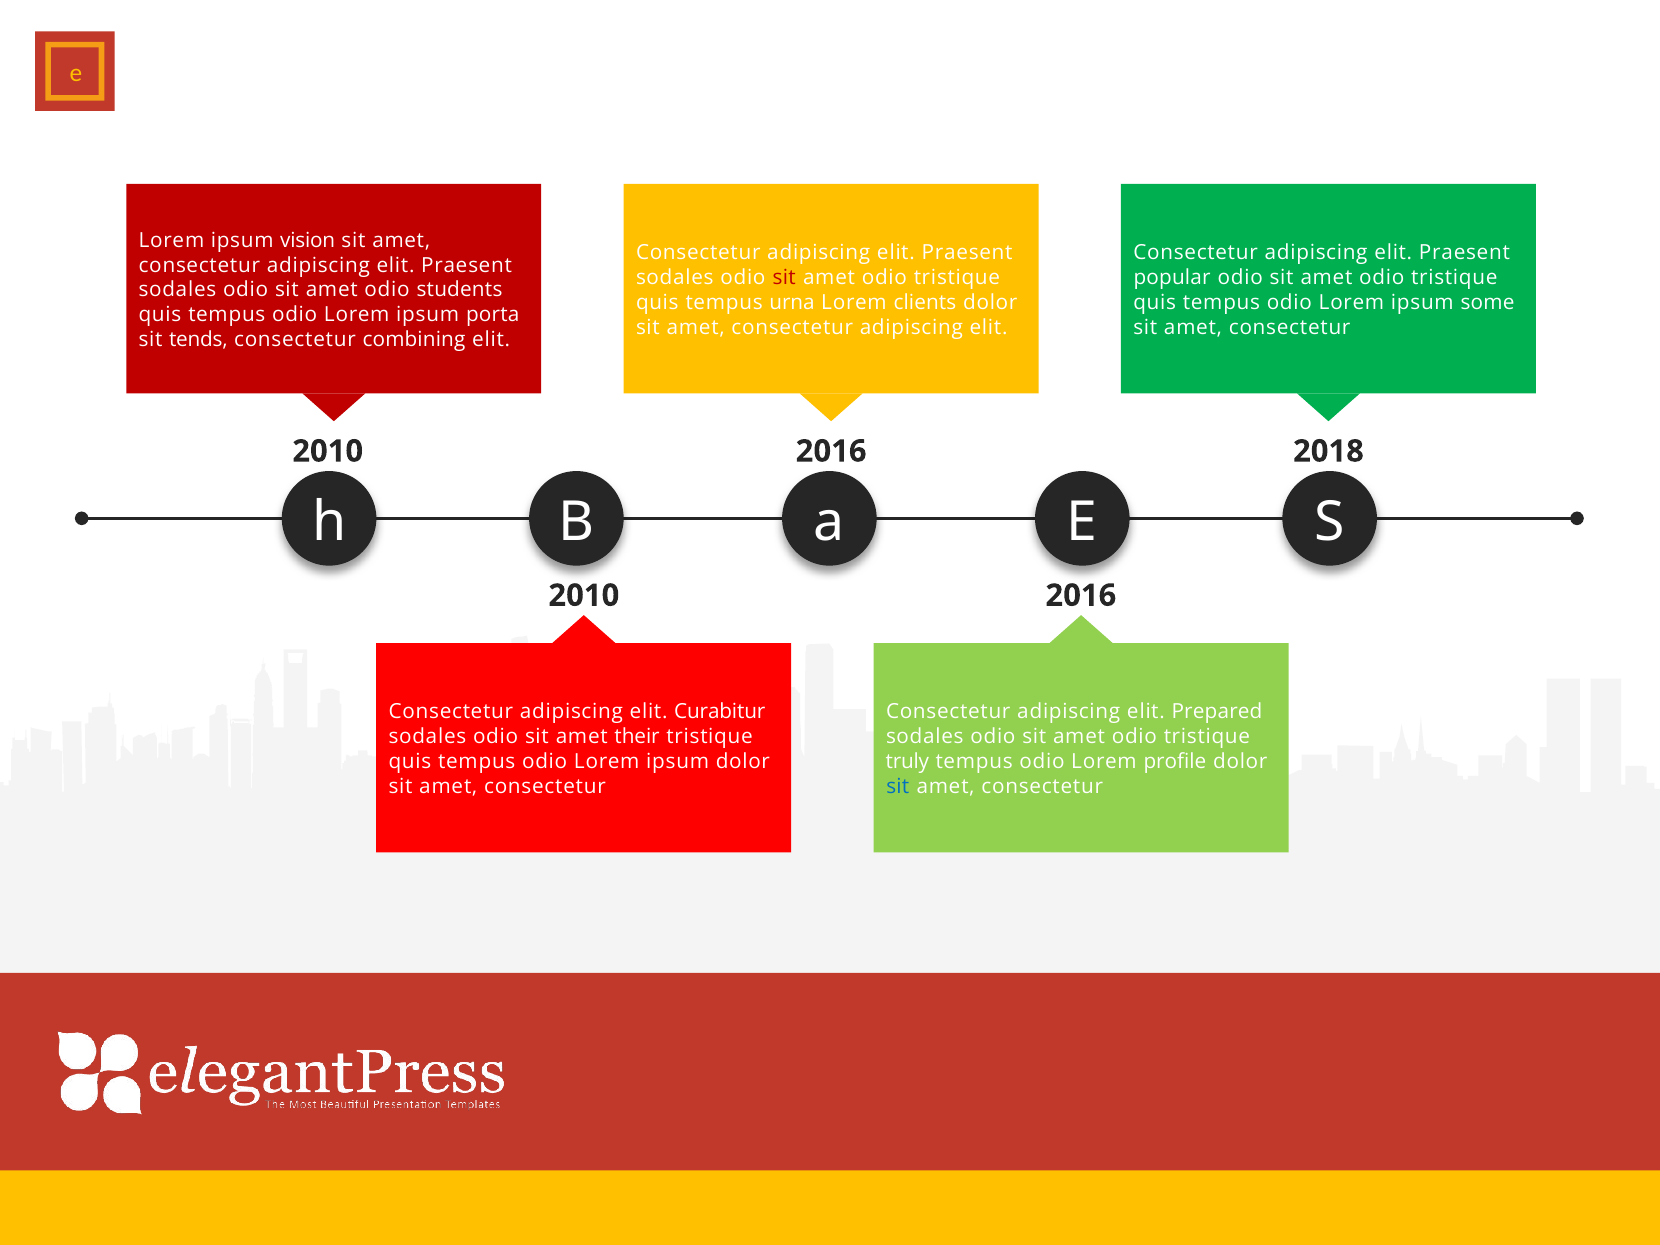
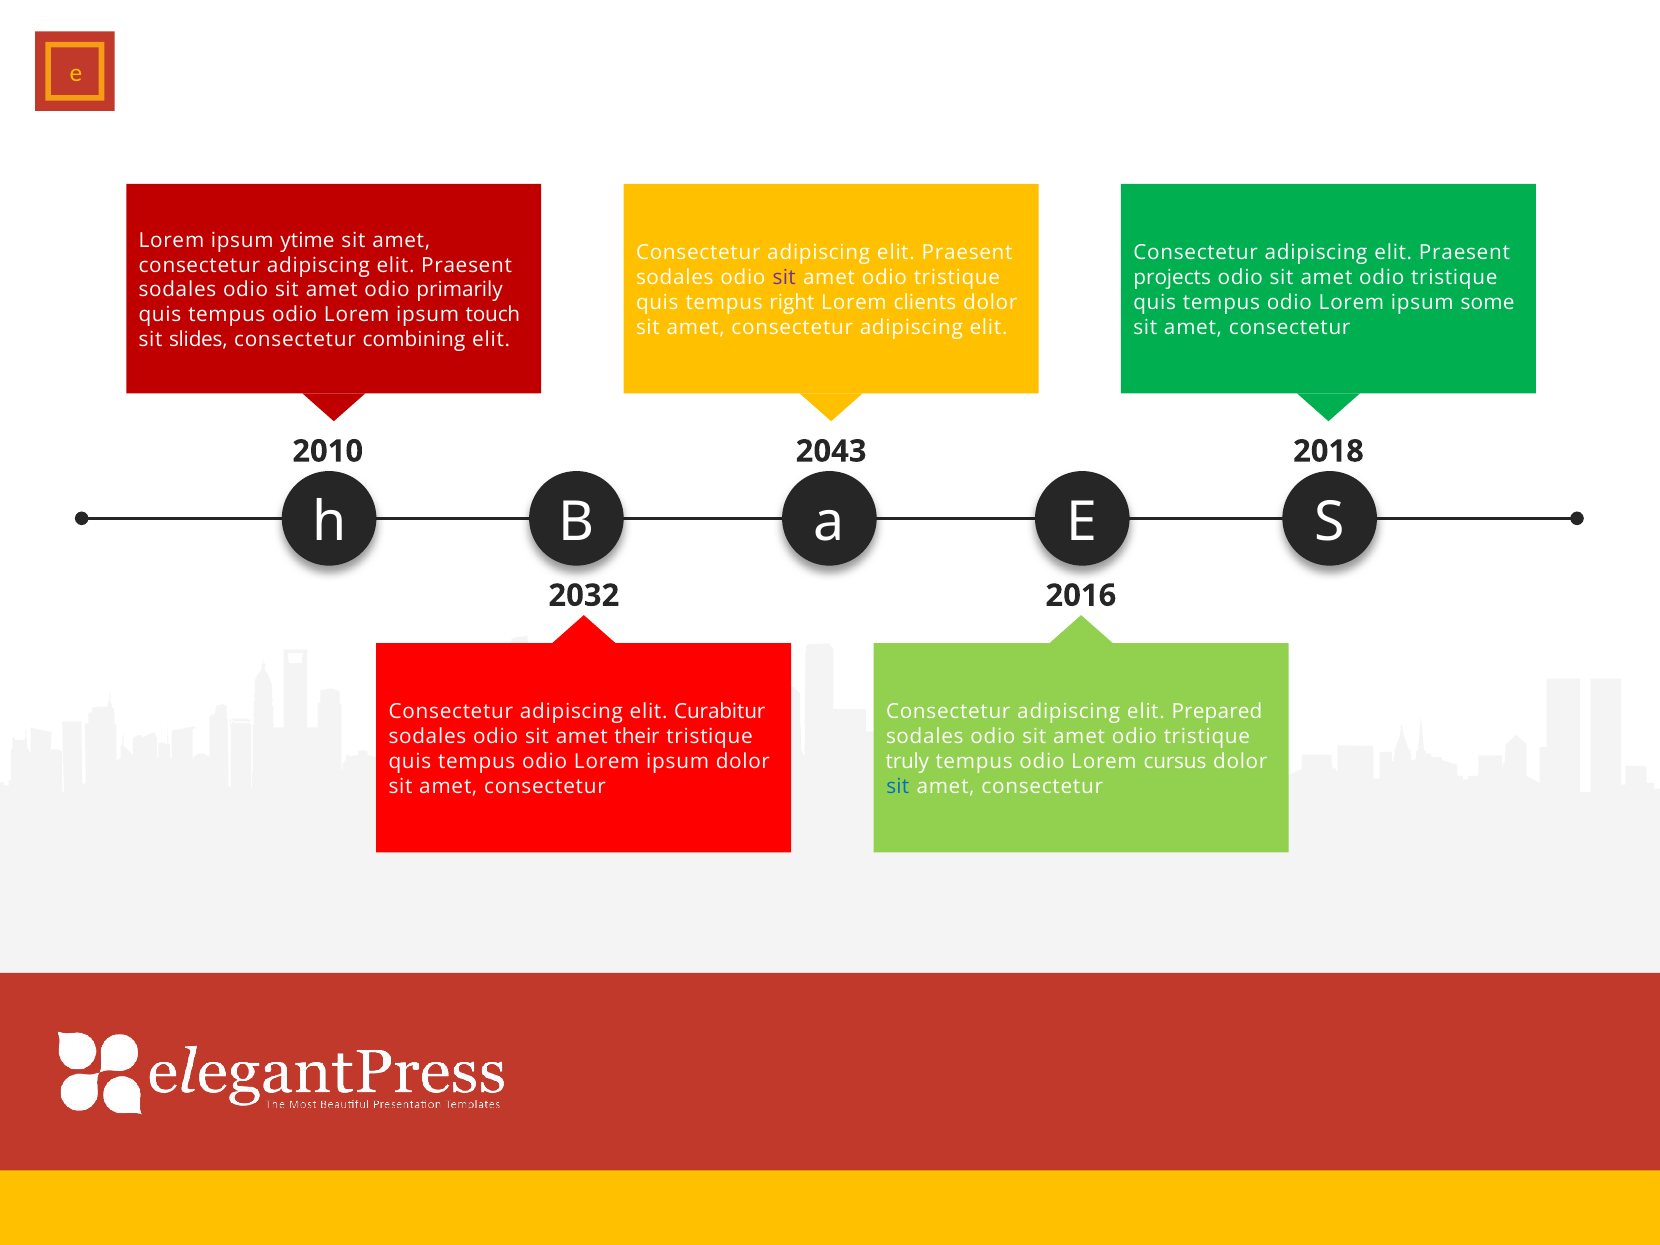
vision: vision -> ytime
sit at (784, 278) colour: red -> purple
popular: popular -> projects
students: students -> primarily
urna: urna -> right
porta: porta -> touch
tends: tends -> slides
2016 at (831, 451): 2016 -> 2043
2010 at (584, 596): 2010 -> 2032
profile: profile -> cursus
